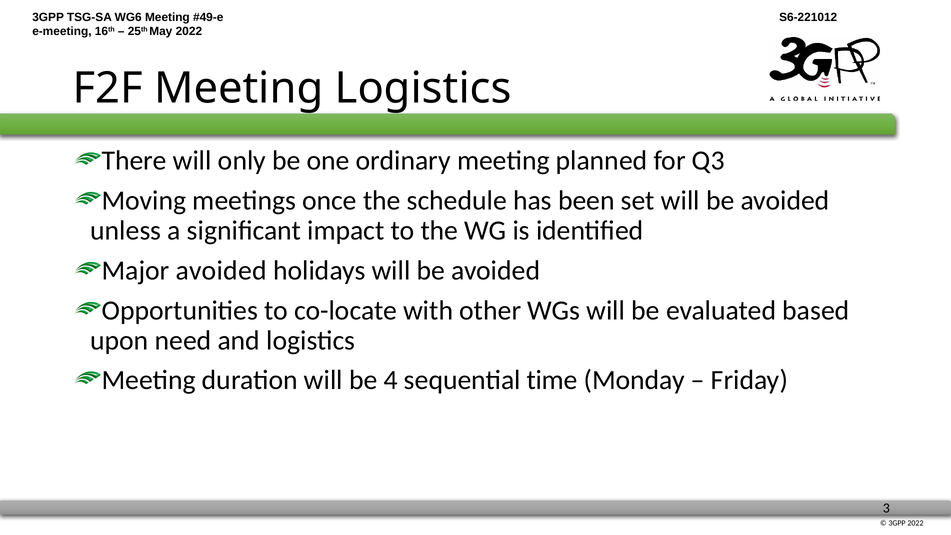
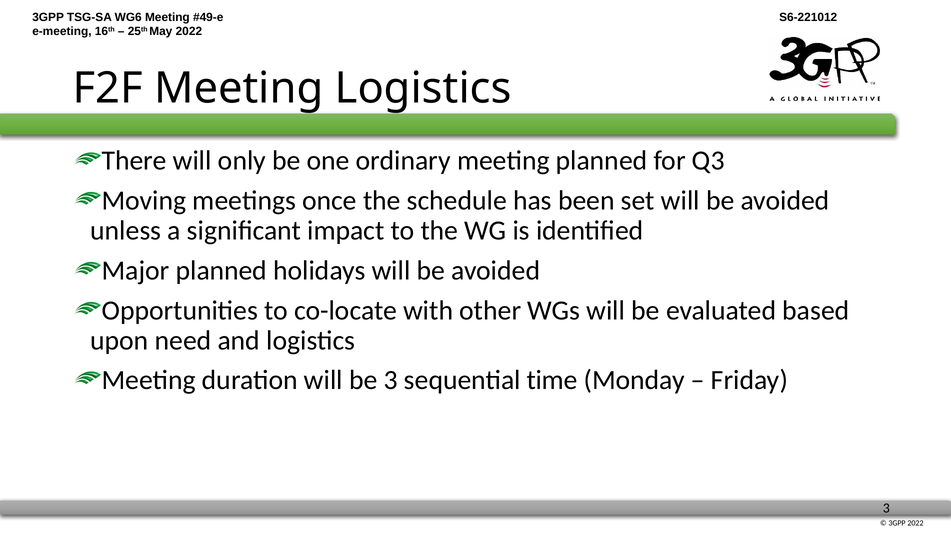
Major avoided: avoided -> planned
be 4: 4 -> 3
